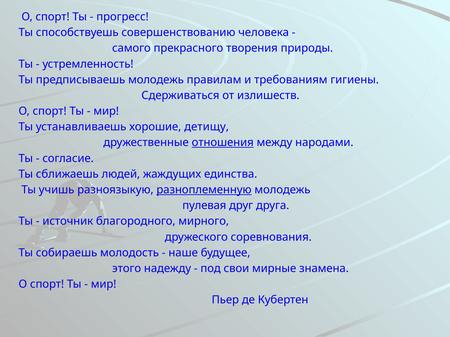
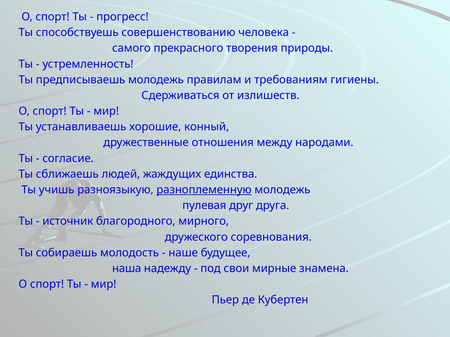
детищу: детищу -> конный
отношения underline: present -> none
этого: этого -> наша
